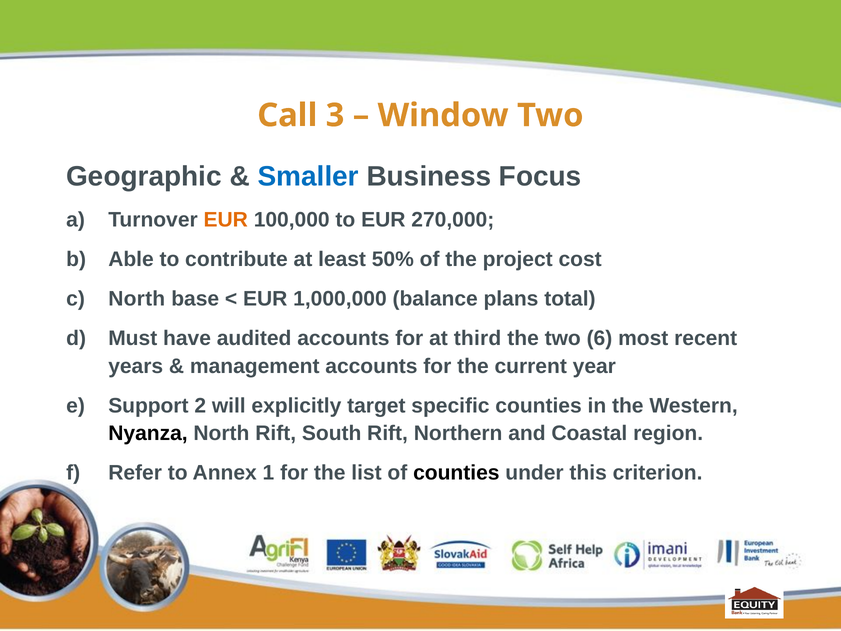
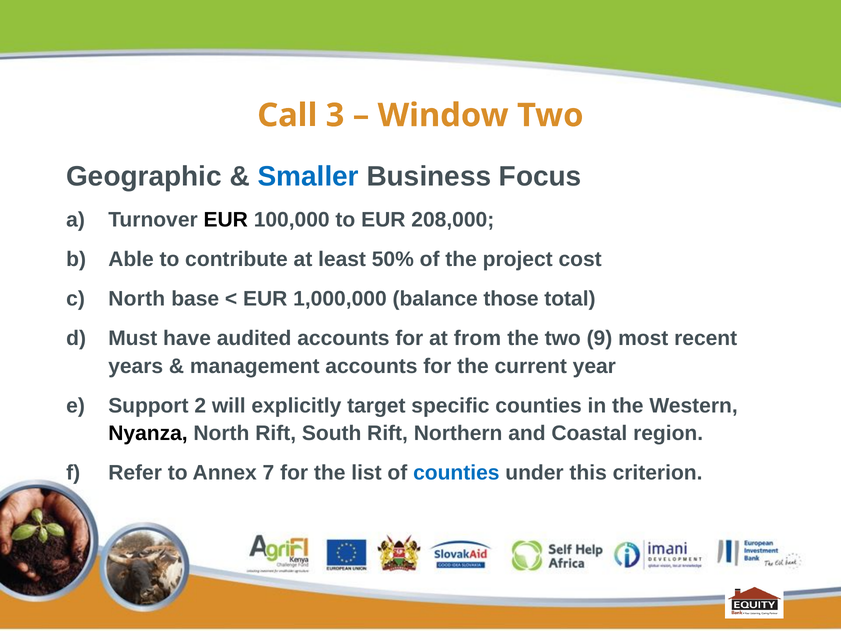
EUR at (226, 220) colour: orange -> black
270,000: 270,000 -> 208,000
plans: plans -> those
third: third -> from
6: 6 -> 9
1: 1 -> 7
counties at (456, 473) colour: black -> blue
